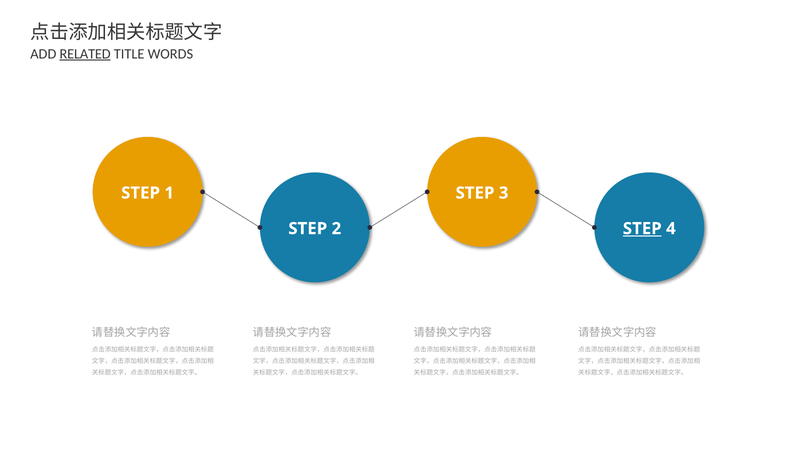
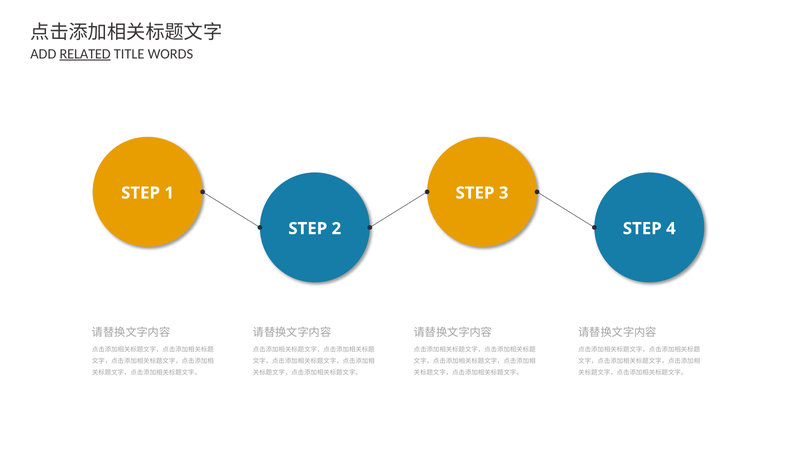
STEP at (642, 229) underline: present -> none
